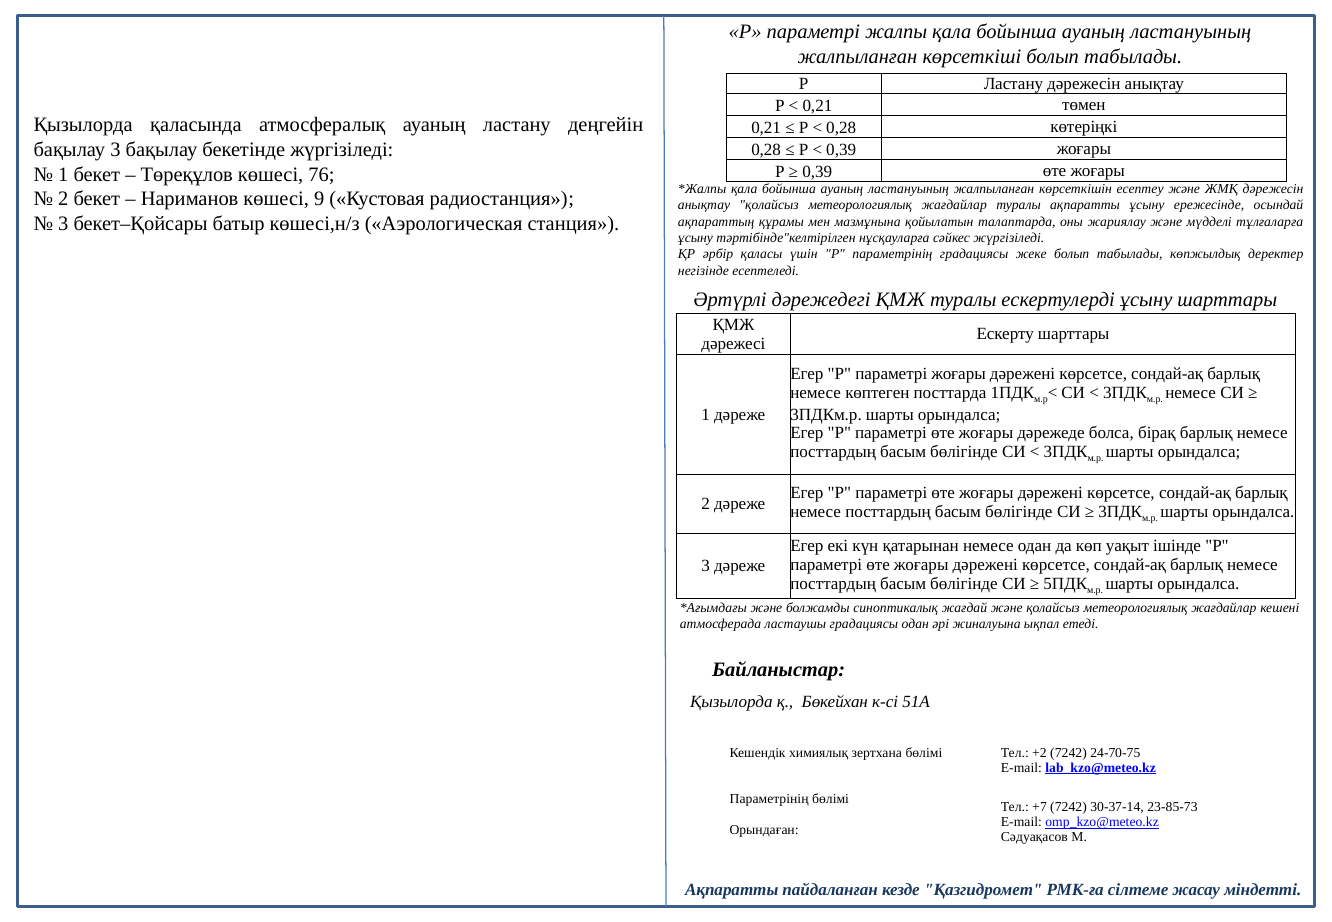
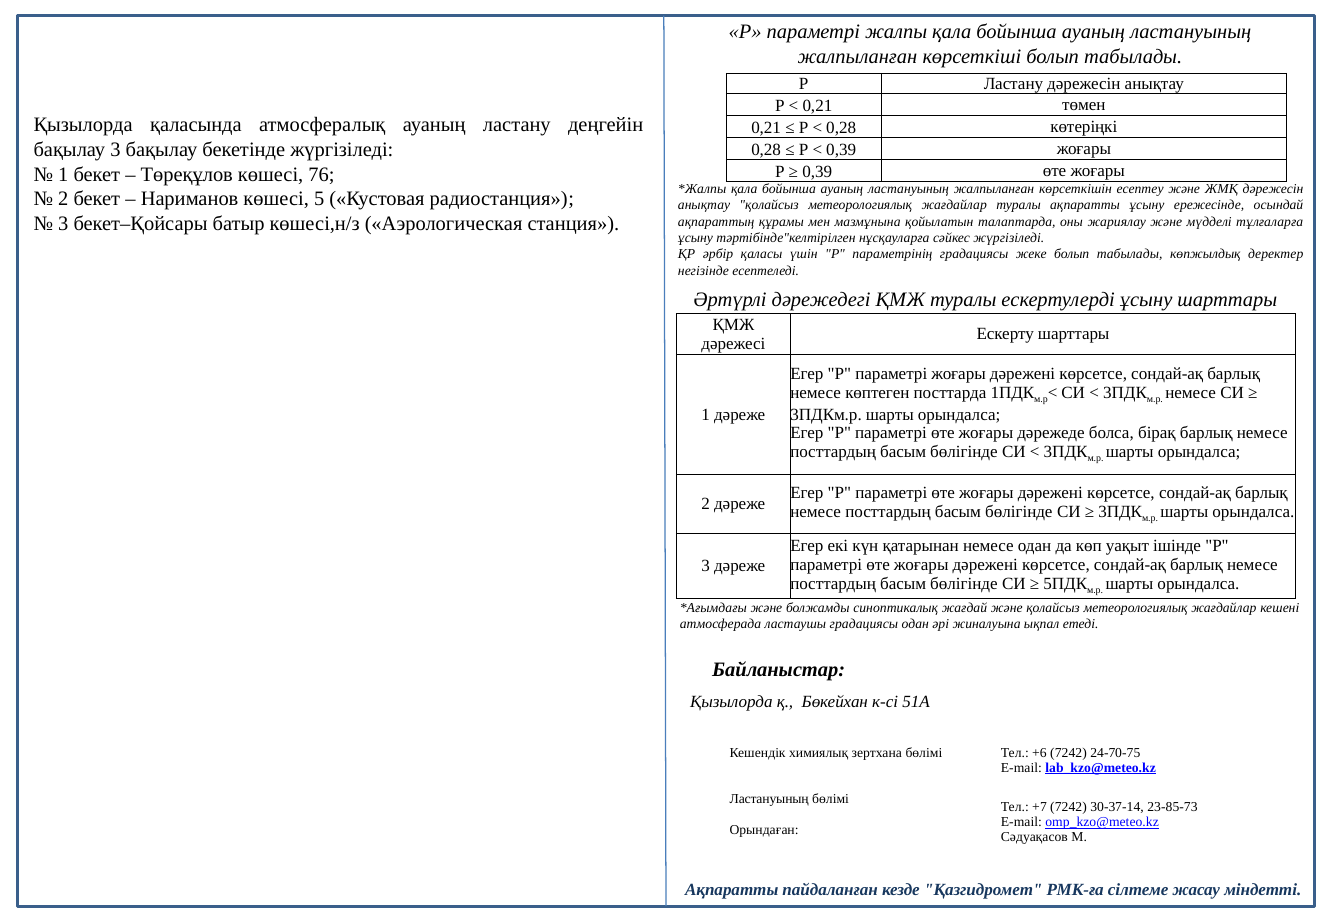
9: 9 -> 5
+2: +2 -> +6
Параметрінің at (769, 799): Параметрінің -> Ластануының
